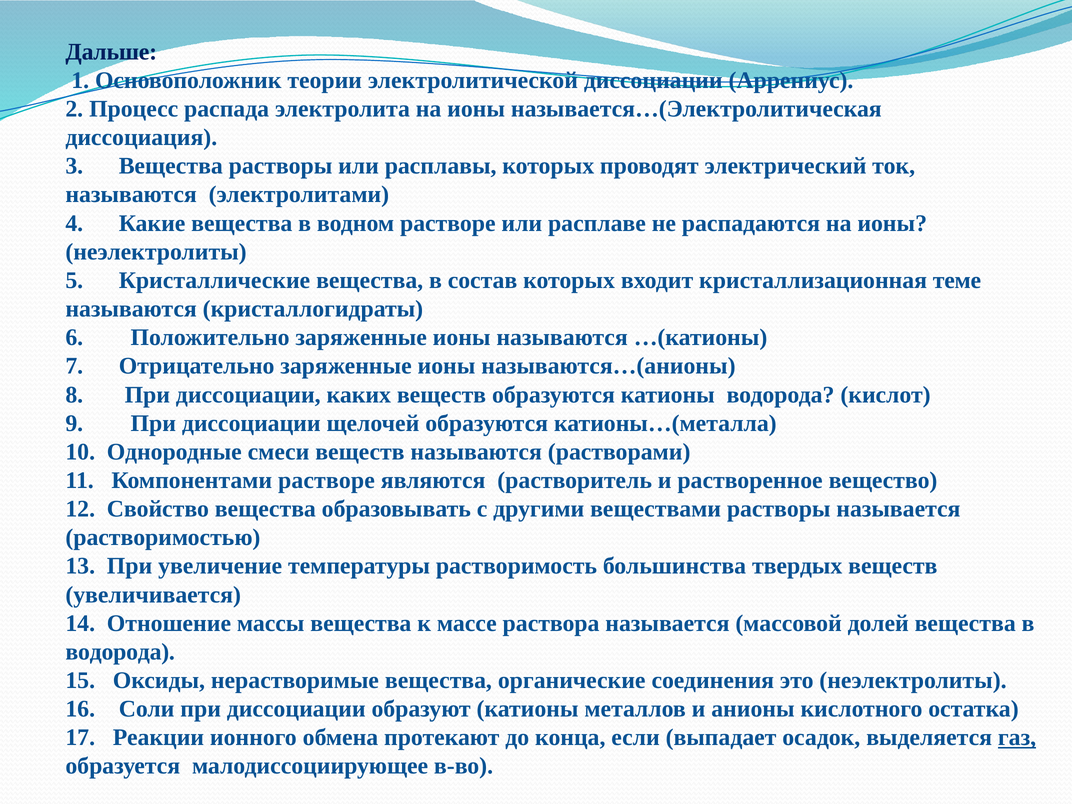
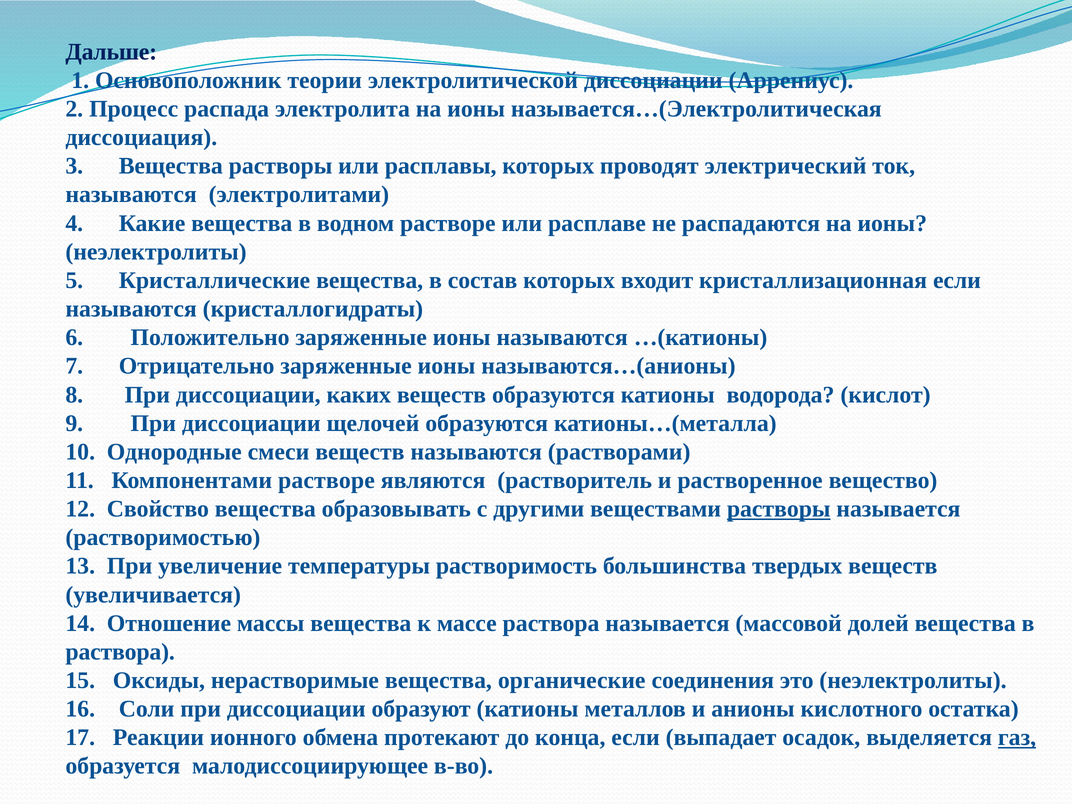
кристаллизационная теме: теме -> если
растворы at (779, 509) underline: none -> present
водорода at (120, 652): водорода -> раствора
